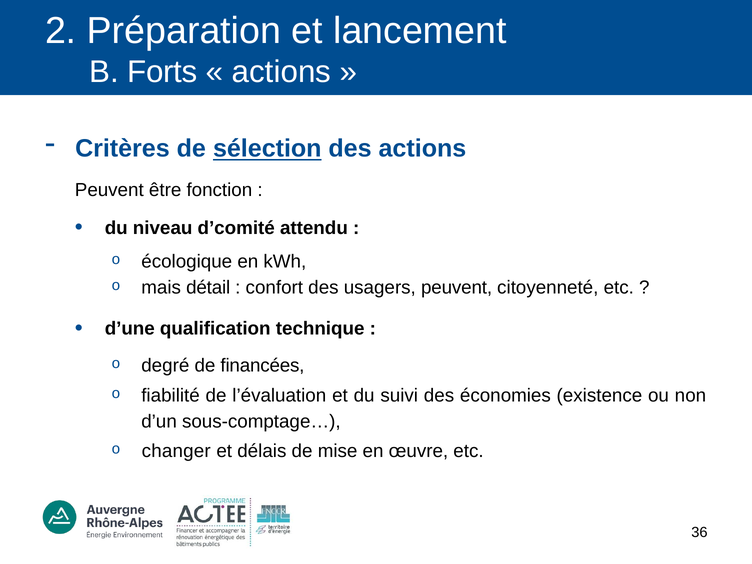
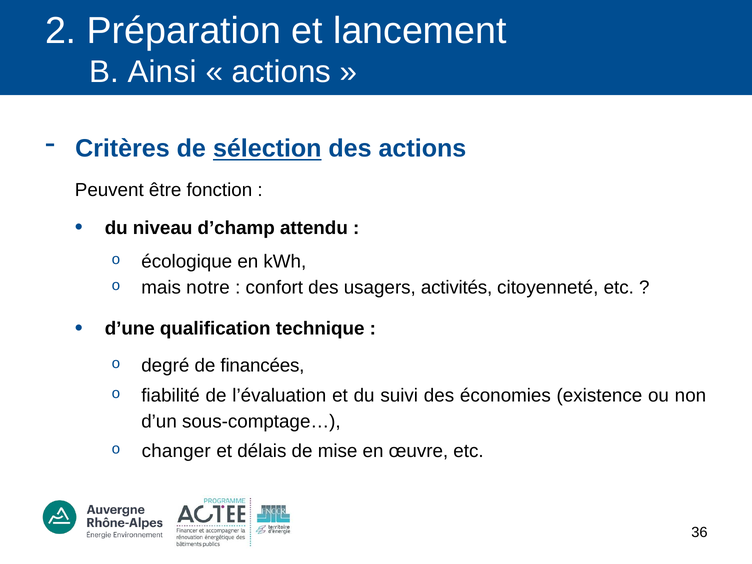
Forts: Forts -> Ainsi
d’comité: d’comité -> d’champ
détail: détail -> notre
usagers peuvent: peuvent -> activités
